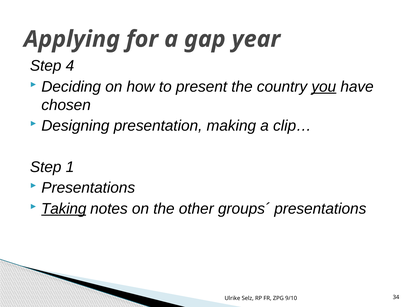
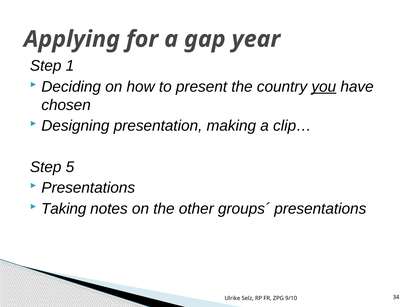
4: 4 -> 1
1: 1 -> 5
Taking underline: present -> none
